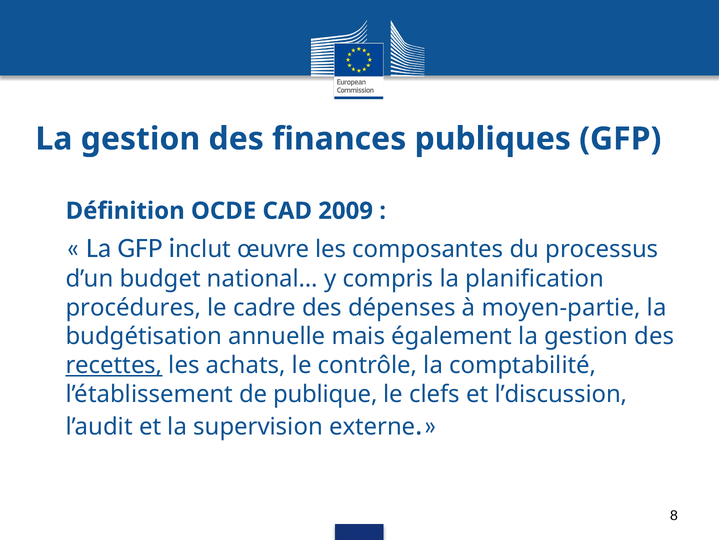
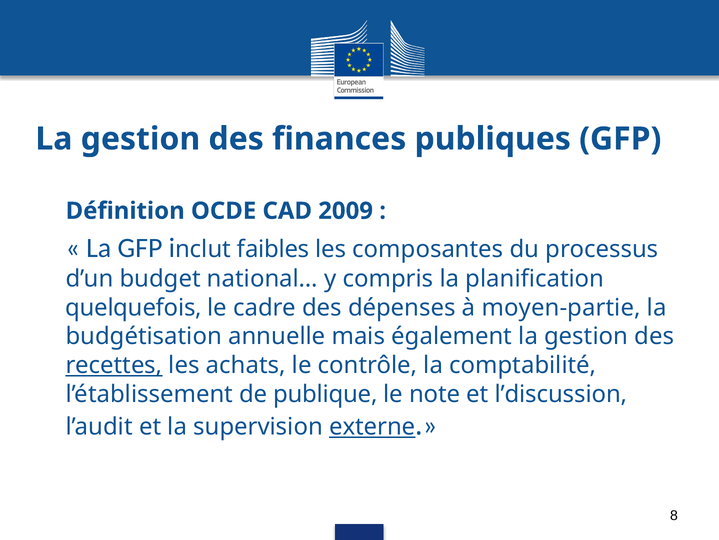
œuvre: œuvre -> faibles
procédures: procédures -> quelquefois
clefs: clefs -> note
externe underline: none -> present
